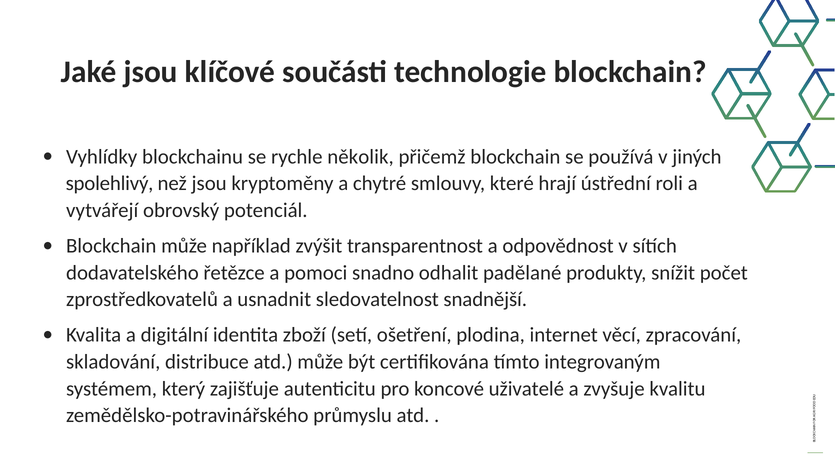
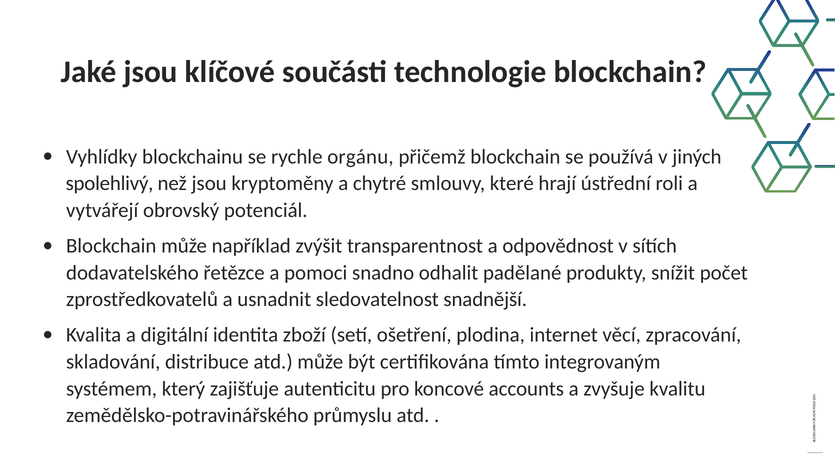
několik: několik -> orgánu
uživatelé: uživatelé -> accounts
